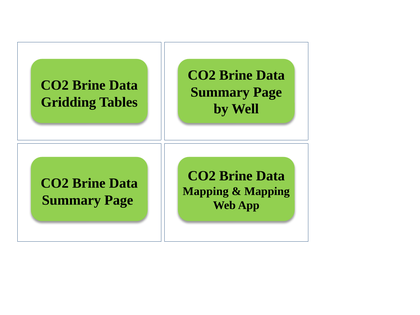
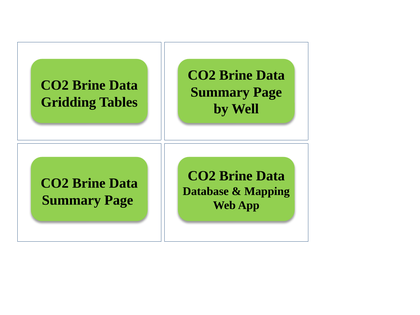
Mapping at (206, 191): Mapping -> Database
